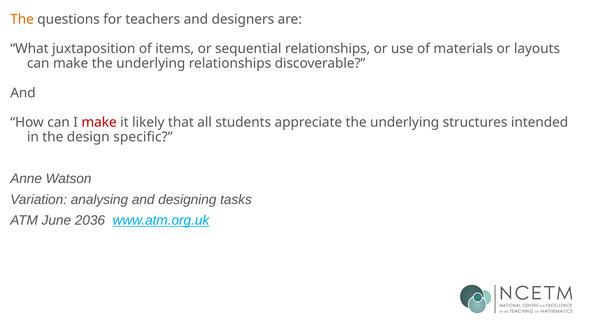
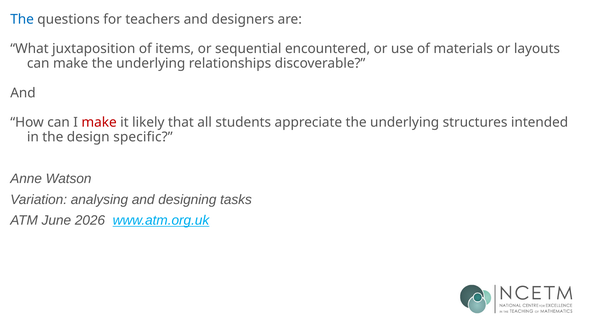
The at (22, 19) colour: orange -> blue
sequential relationships: relationships -> encountered
2036: 2036 -> 2026
